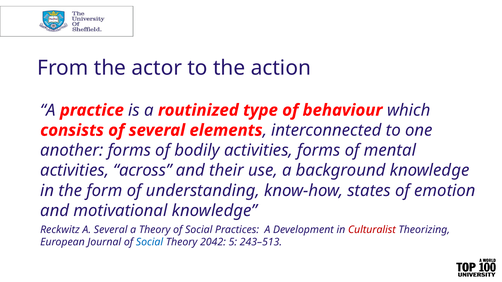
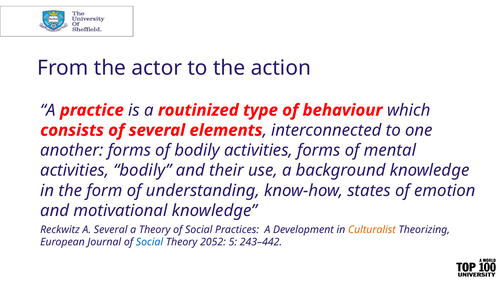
activities across: across -> bodily
Culturalist colour: red -> orange
2042: 2042 -> 2052
243–513: 243–513 -> 243–442
